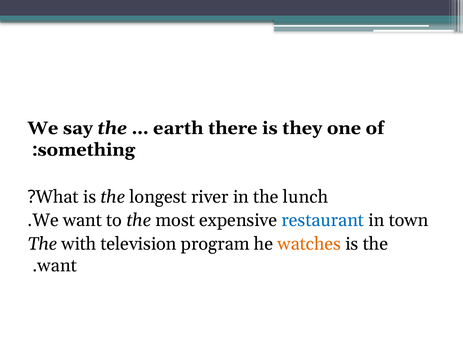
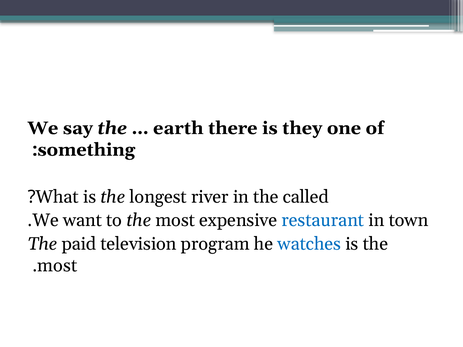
lunch: lunch -> called
with: with -> paid
watches colour: orange -> blue
want at (57, 266): want -> most
